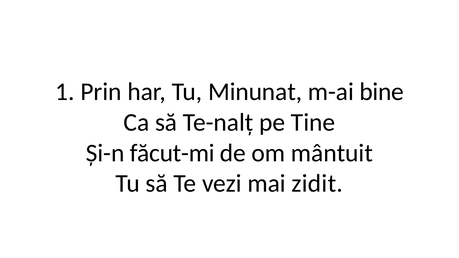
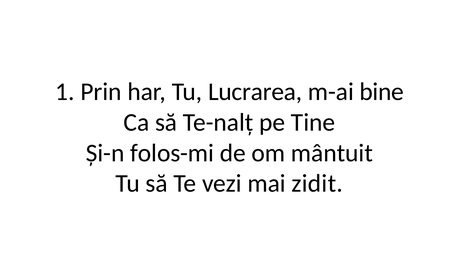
Minunat: Minunat -> Lucrarea
făcut-mi: făcut-mi -> folos-mi
